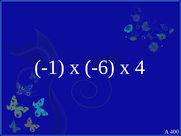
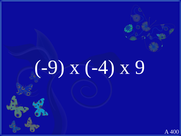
-1: -1 -> -9
-6: -6 -> -4
4: 4 -> 9
